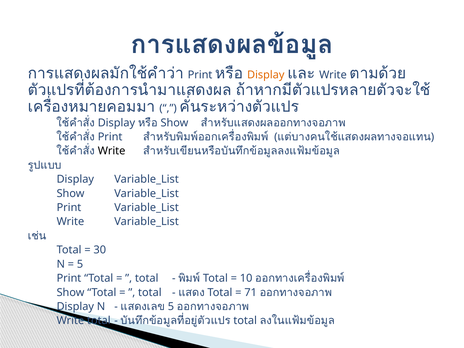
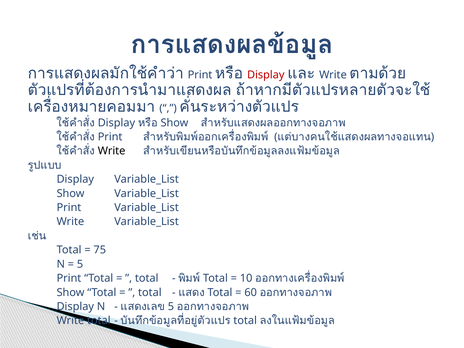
Display at (266, 75) colour: orange -> red
30: 30 -> 75
71: 71 -> 60
